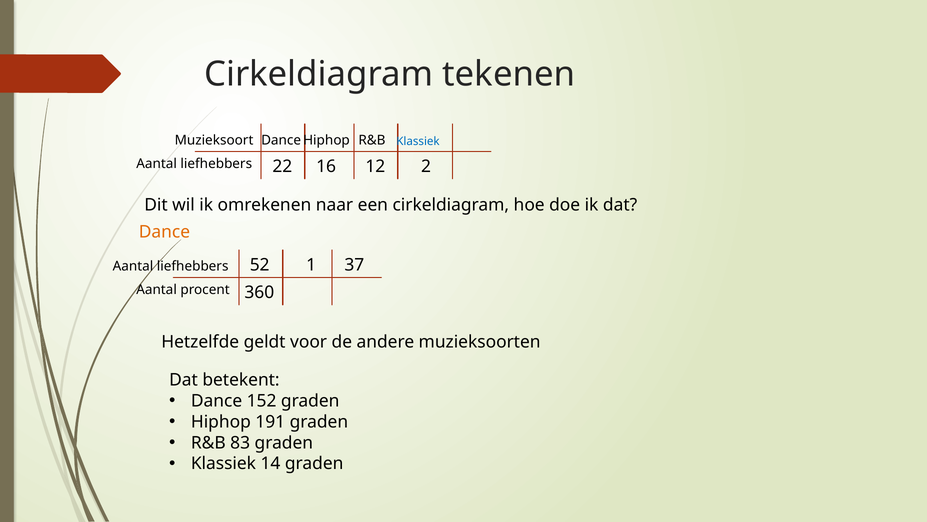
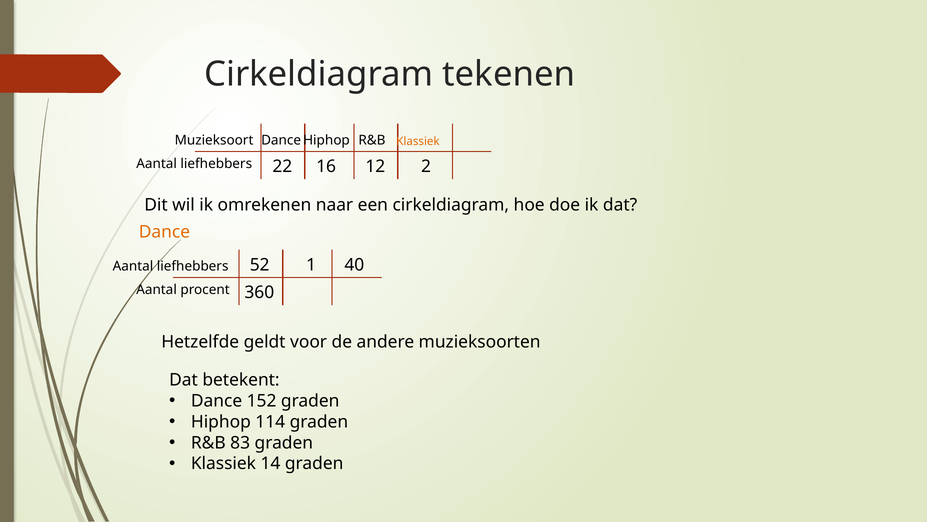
Klassiek at (418, 141) colour: blue -> orange
37: 37 -> 40
191: 191 -> 114
